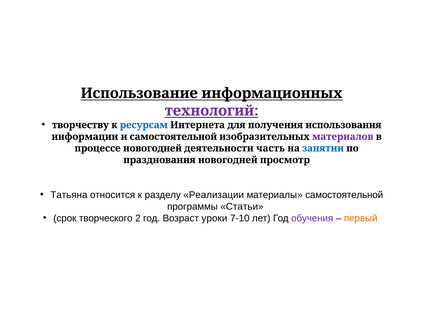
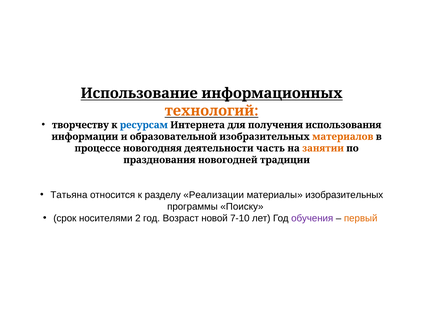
технологий colour: purple -> orange
и самостоятельной: самостоятельной -> образовательной
материалов colour: purple -> orange
процессе новогодней: новогодней -> новогодняя
занятии colour: blue -> orange
просмотр: просмотр -> традиции
материалы самостоятельной: самостоятельной -> изобразительных
Статьи: Статьи -> Поиску
творческого: творческого -> носителями
уроки: уроки -> новой
